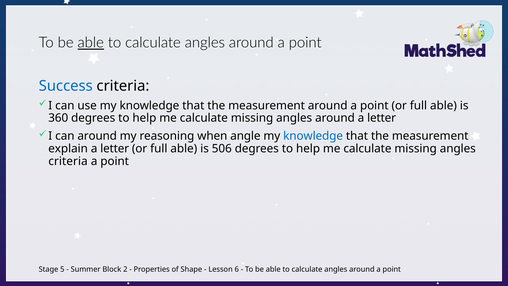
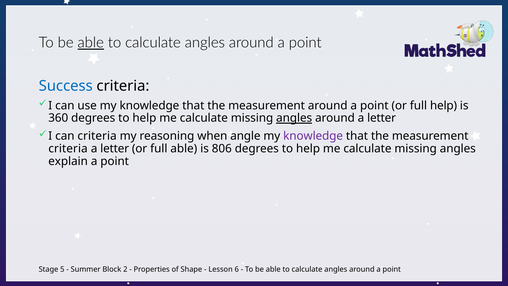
point or full able: able -> help
angles at (294, 118) underline: none -> present
can around: around -> criteria
knowledge at (313, 136) colour: blue -> purple
explain at (68, 148): explain -> criteria
506: 506 -> 806
criteria at (68, 161): criteria -> explain
